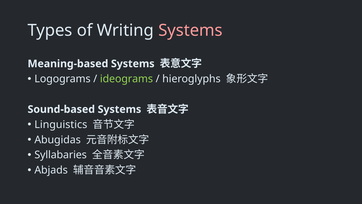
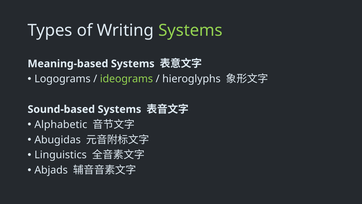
Systems at (190, 30) colour: pink -> light green
Linguistics: Linguistics -> Alphabetic
Syllabaries: Syllabaries -> Linguistics
